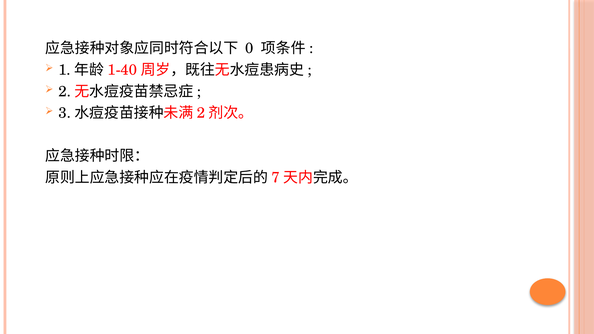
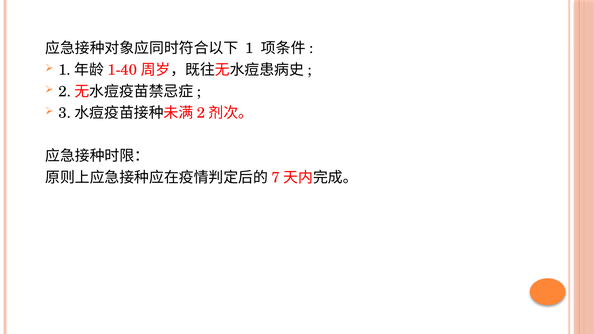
0: 0 -> 1
